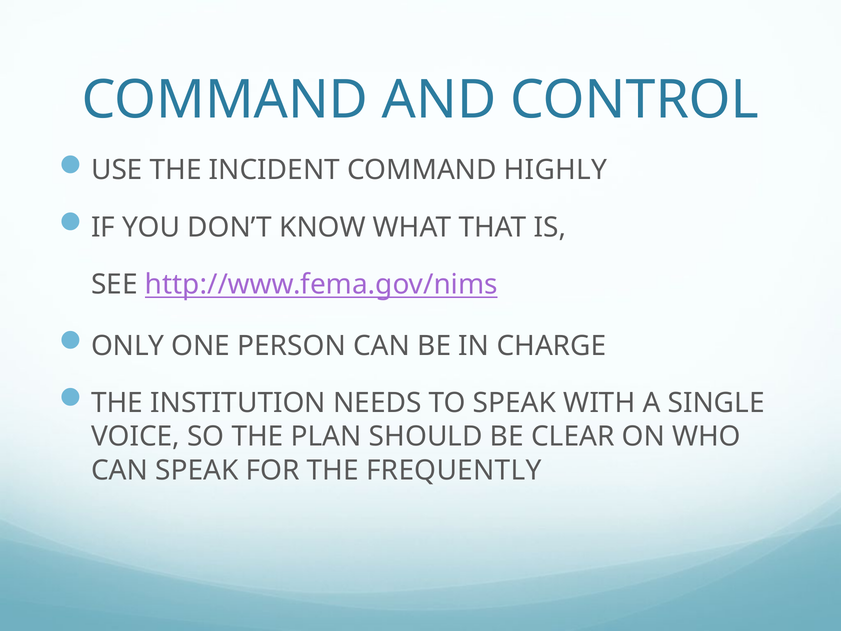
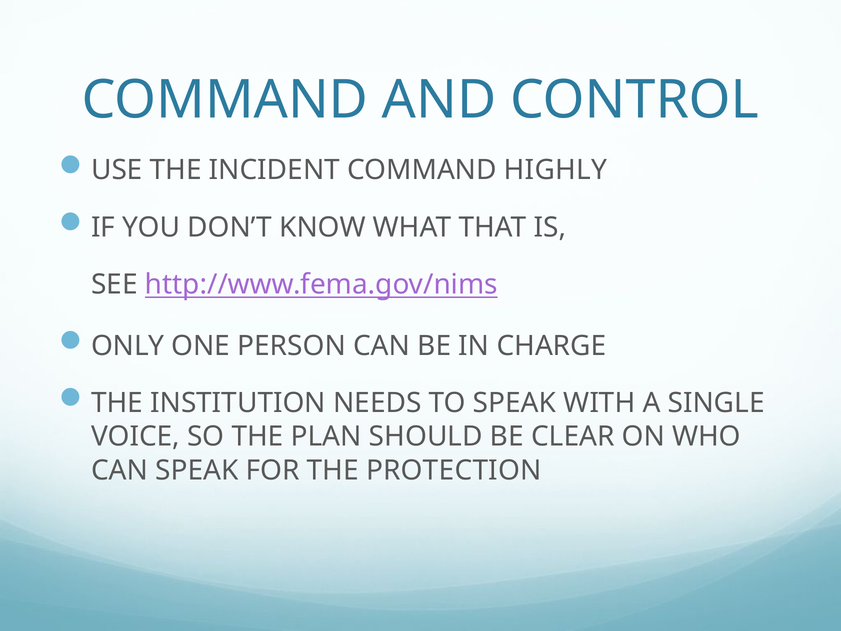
FREQUENTLY: FREQUENTLY -> PROTECTION
